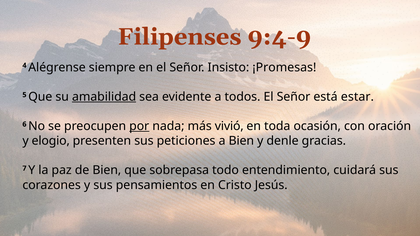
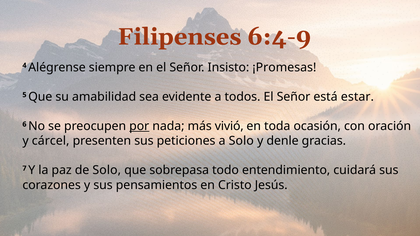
9:4-9: 9:4-9 -> 6:4-9
amabilidad underline: present -> none
elogio: elogio -> cárcel
a Bien: Bien -> Solo
de Bien: Bien -> Solo
